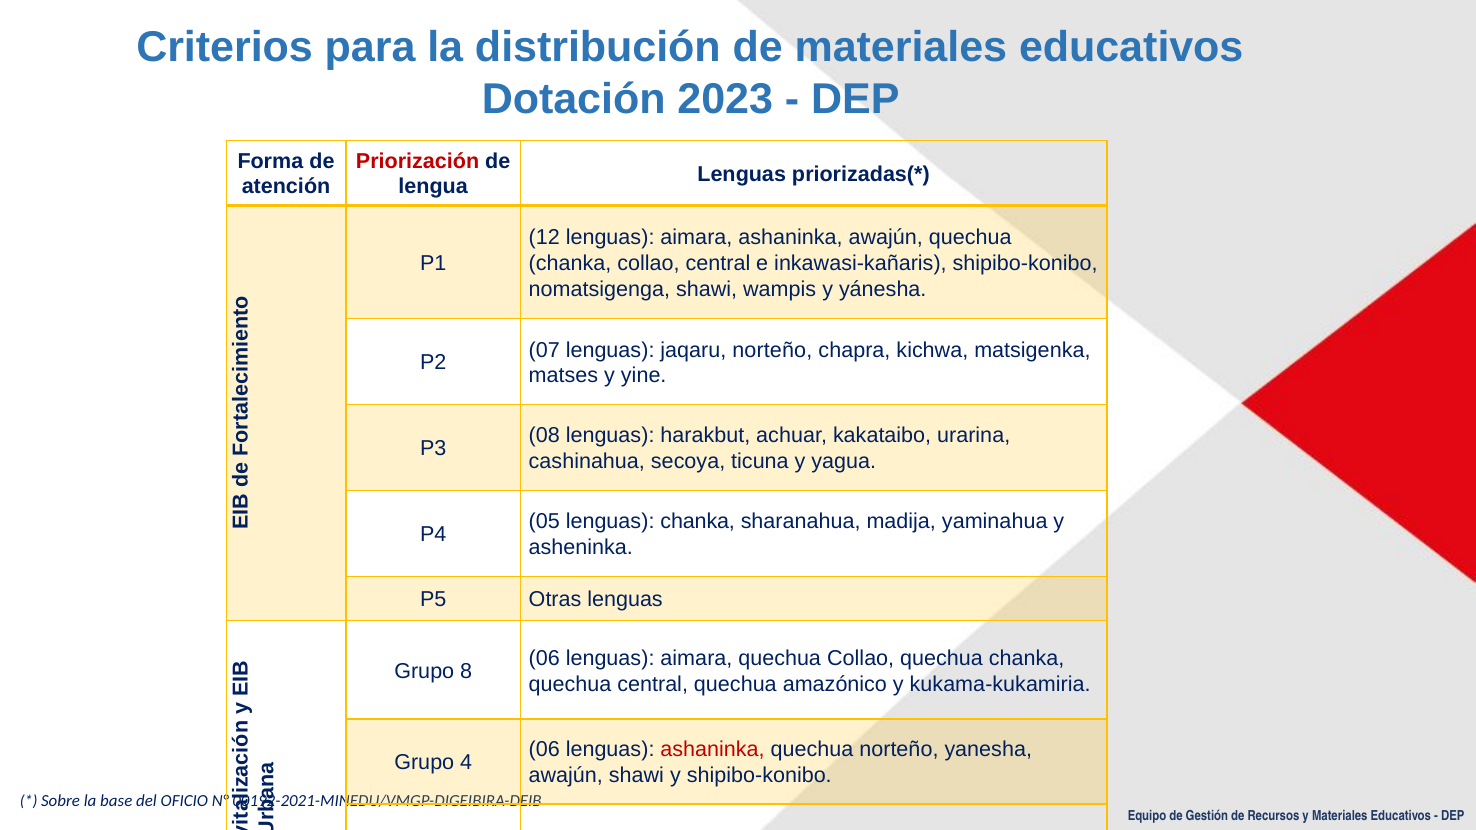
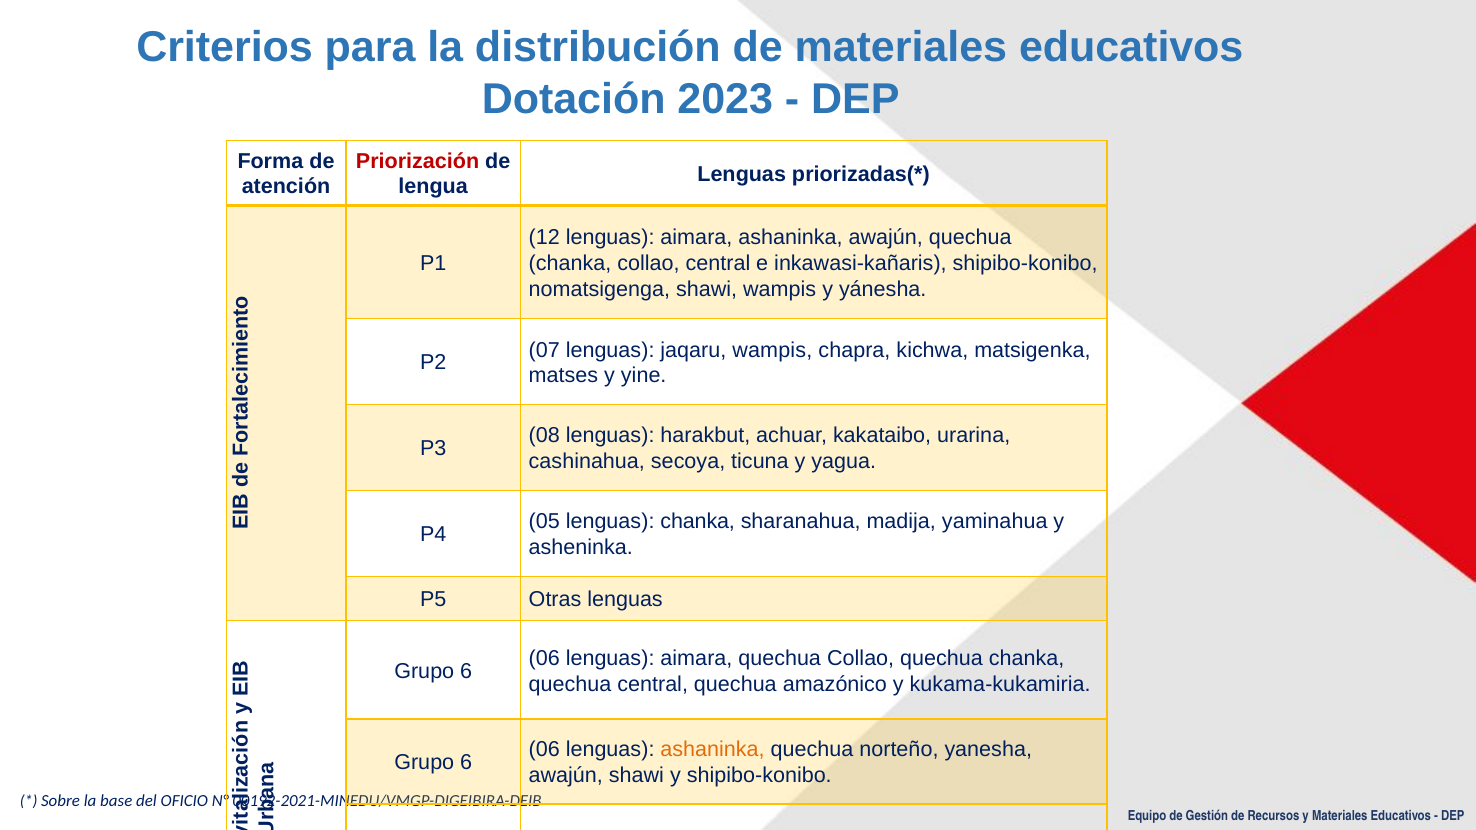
jaqaru norteño: norteño -> wampis
8 at (466, 671): 8 -> 6
ashaninka at (713, 750) colour: red -> orange
4 at (466, 763): 4 -> 6
